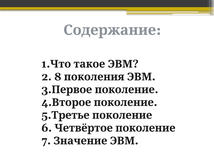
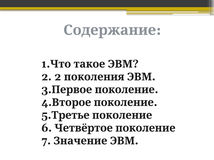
2 8: 8 -> 2
